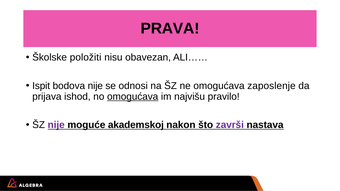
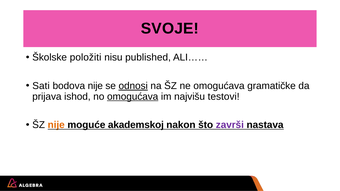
PRAVA: PRAVA -> SVOJE
obavezan: obavezan -> published
Ispit: Ispit -> Sati
odnosi underline: none -> present
zaposlenje: zaposlenje -> gramatičke
pravilo: pravilo -> testovi
nije at (56, 125) colour: purple -> orange
